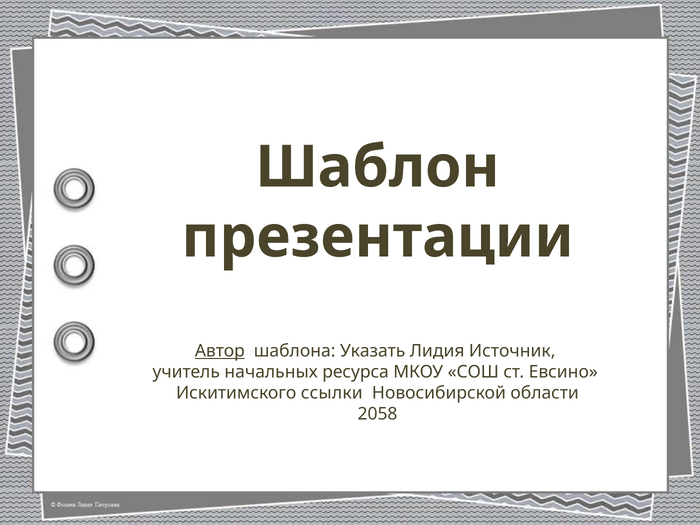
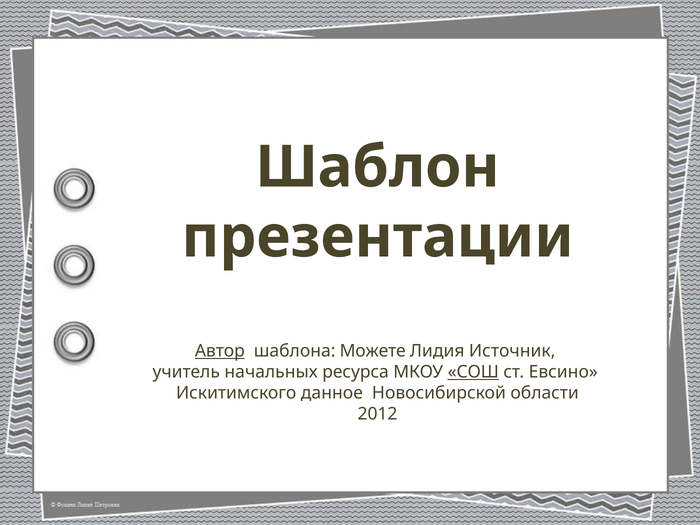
Указать: Указать -> Можете
СОШ underline: none -> present
ссылки: ссылки -> данное
2058: 2058 -> 2012
